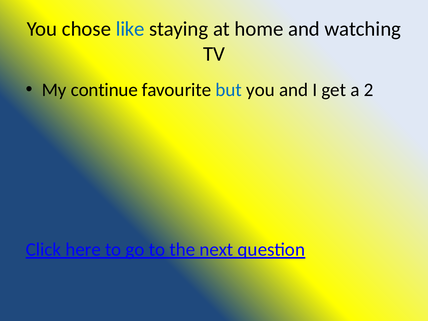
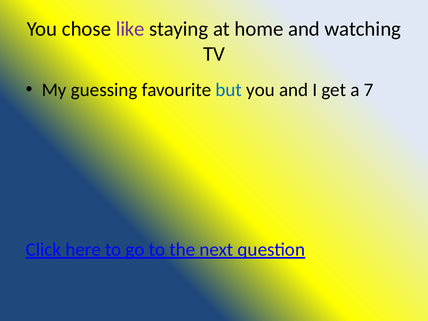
like colour: blue -> purple
continue: continue -> guessing
2: 2 -> 7
